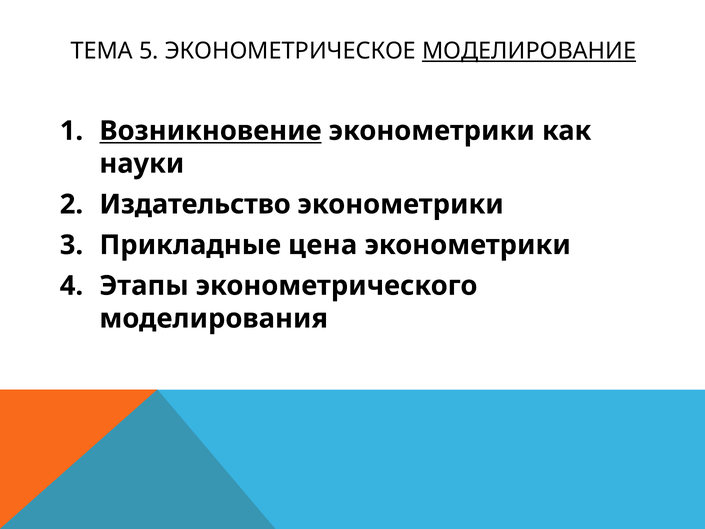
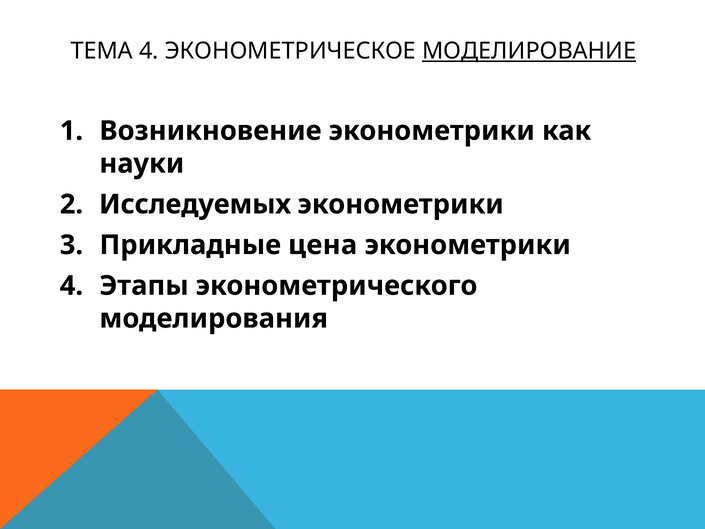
ТЕМА 5: 5 -> 4
Возникновение underline: present -> none
Издательство: Издательство -> Исследуемых
